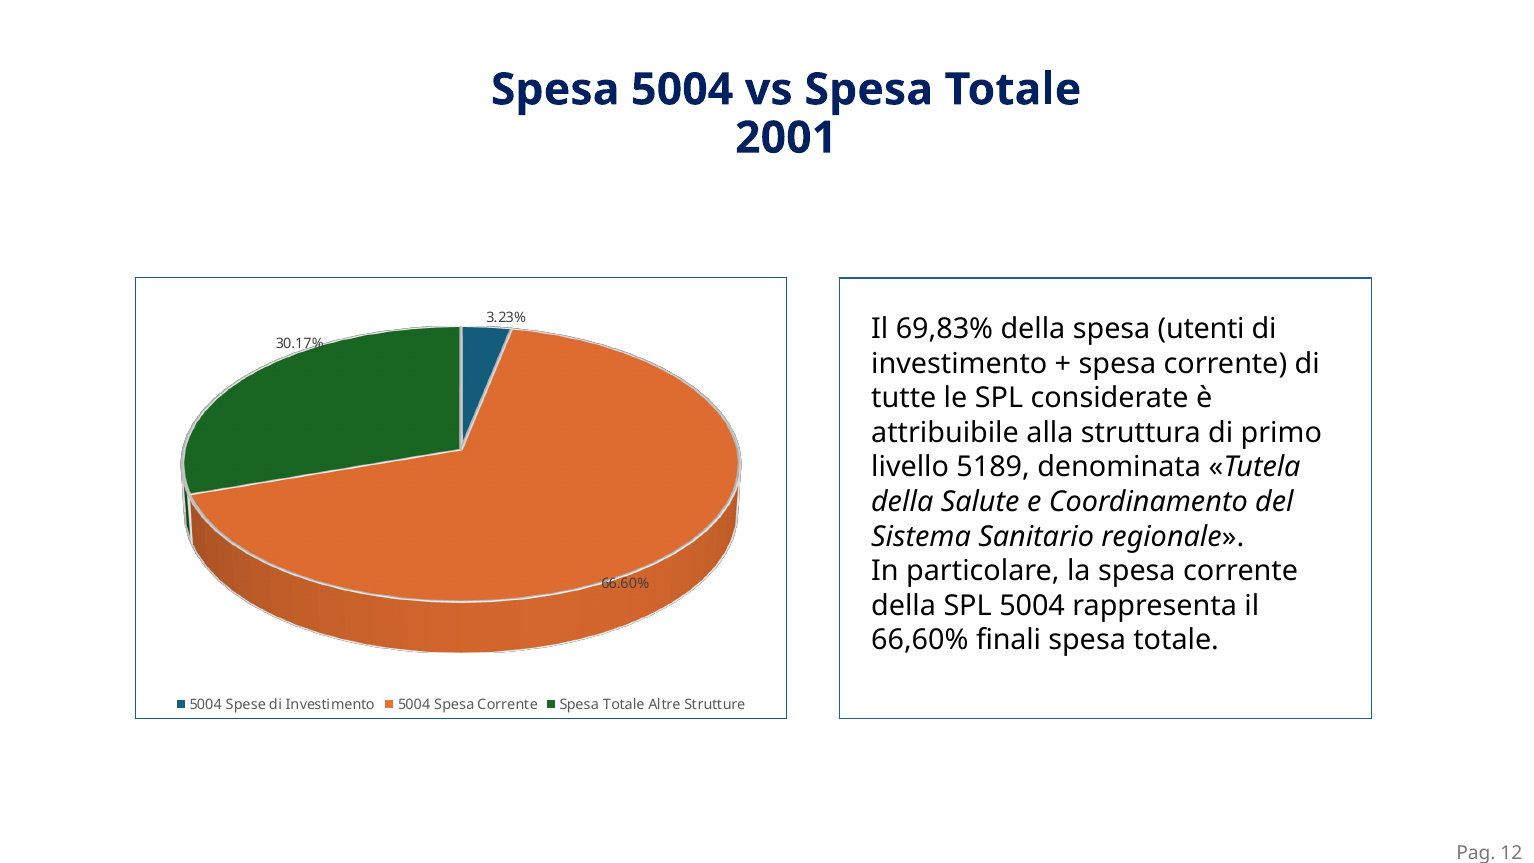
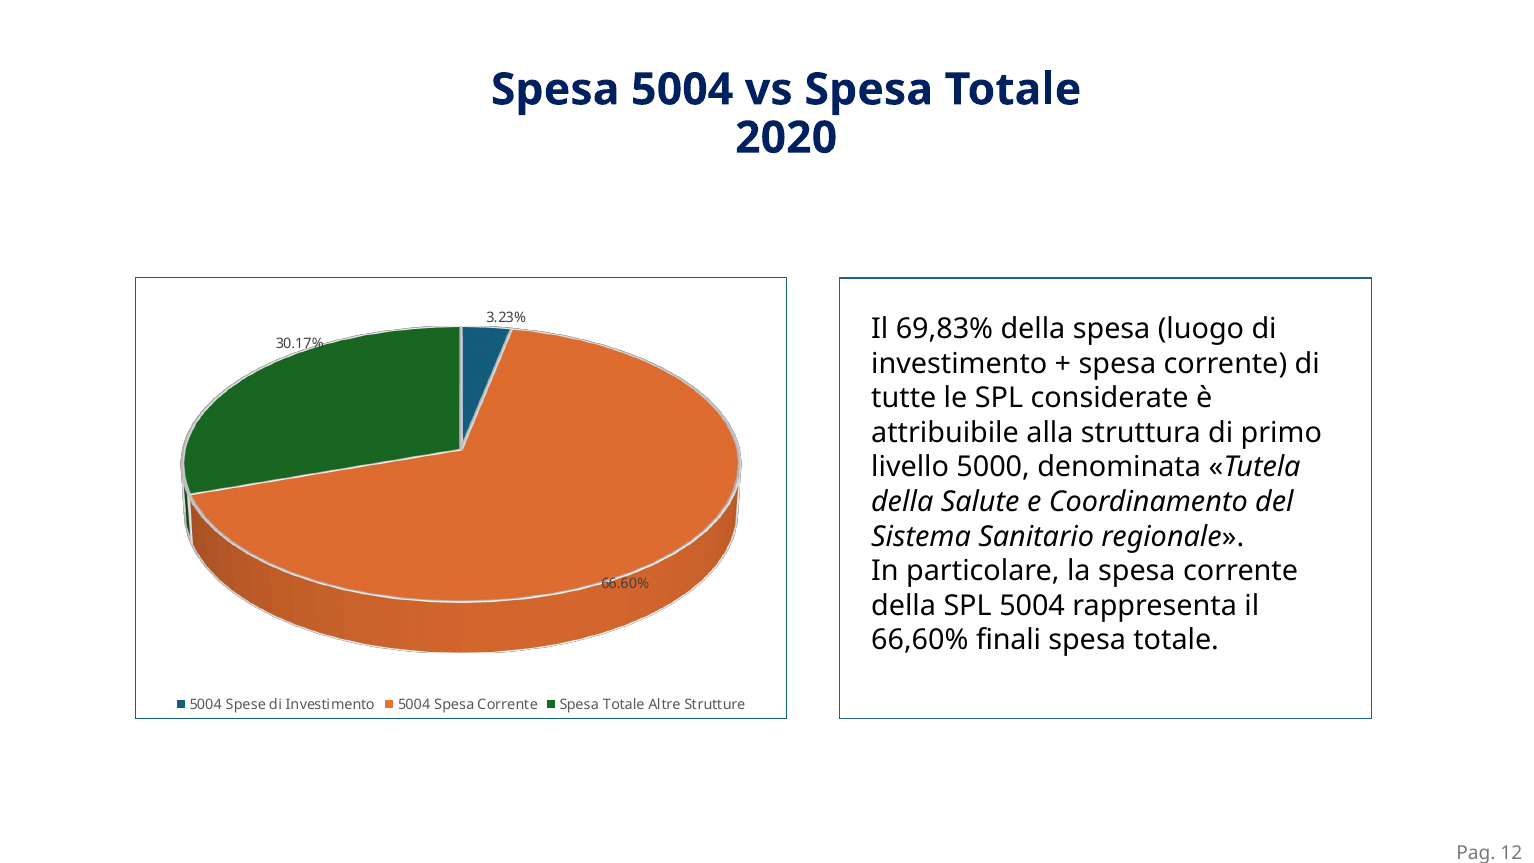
2001: 2001 -> 2020
utenti: utenti -> luogo
5189: 5189 -> 5000
